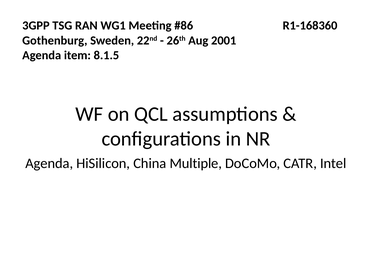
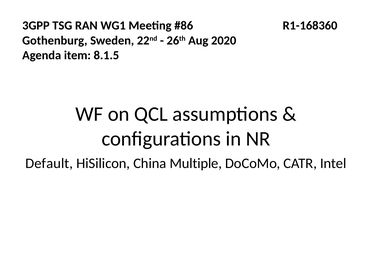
2001: 2001 -> 2020
Agenda at (49, 163): Agenda -> Default
